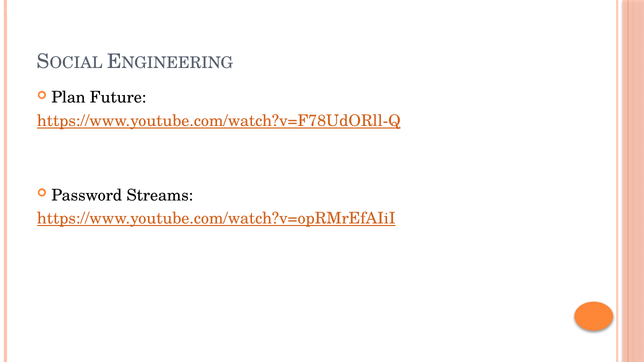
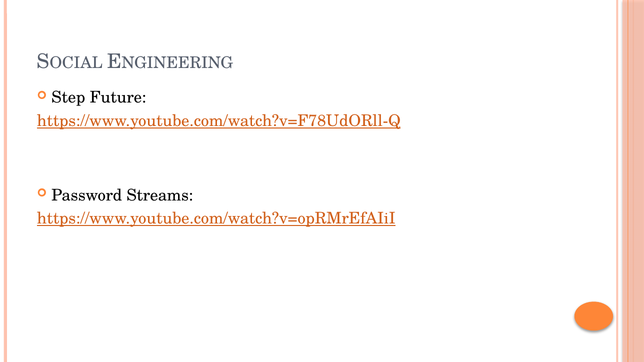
Plan: Plan -> Step
